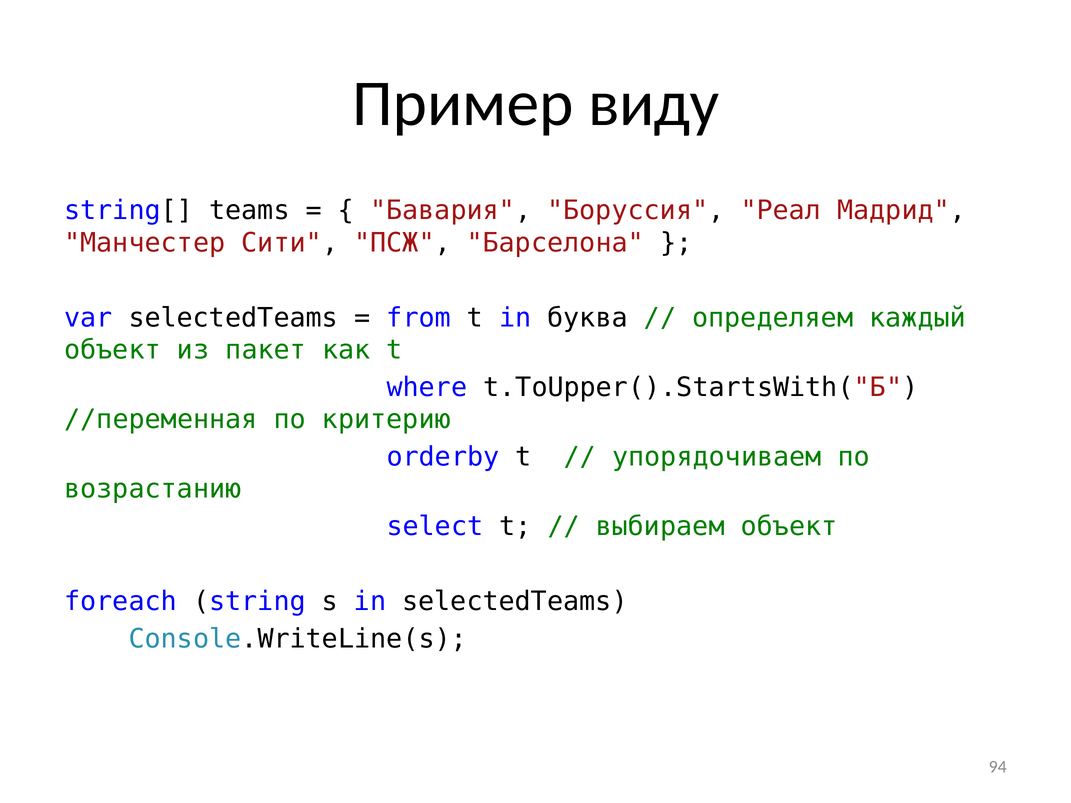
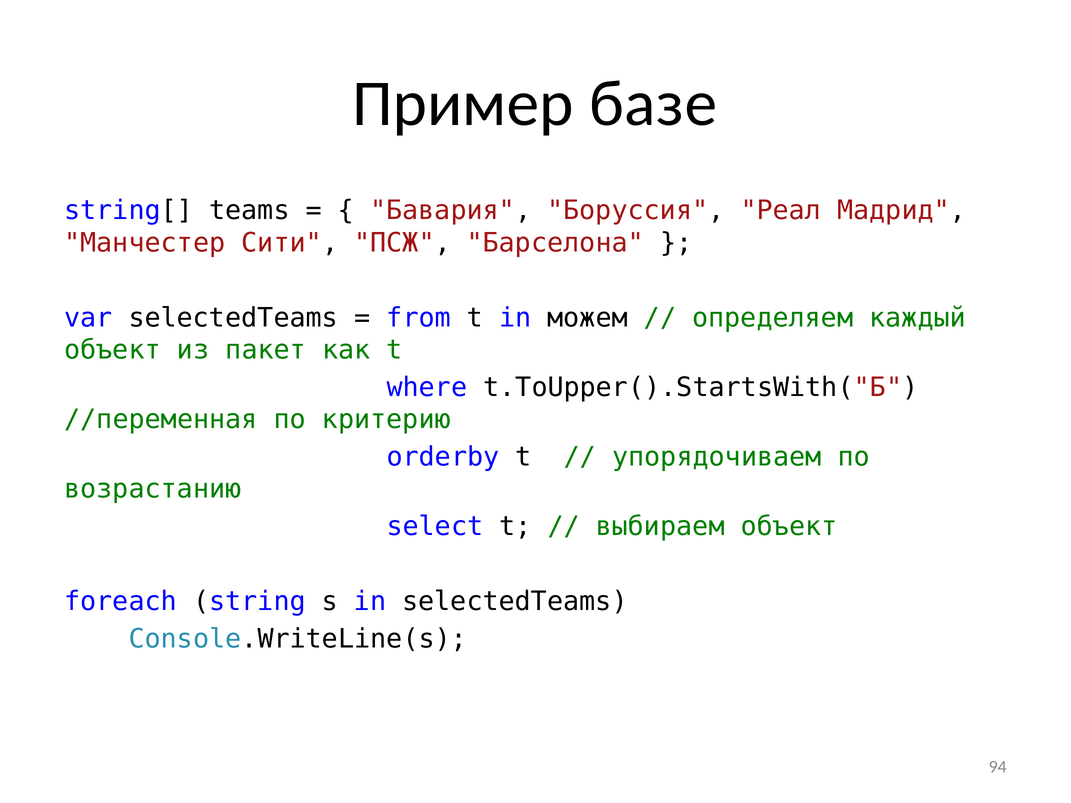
виду: виду -> базе
буква: буква -> можем
